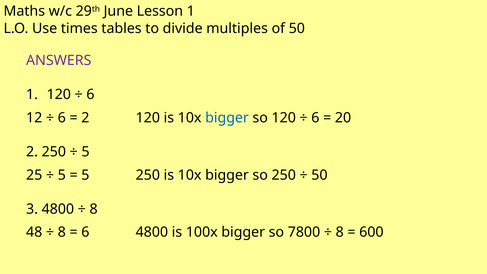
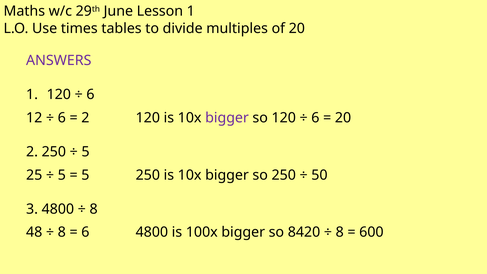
of 50: 50 -> 20
bigger at (227, 118) colour: blue -> purple
7800: 7800 -> 8420
